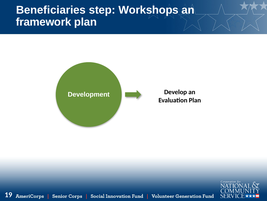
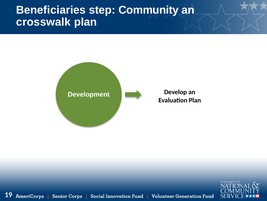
Workshops: Workshops -> Community
framework: framework -> crosswalk
